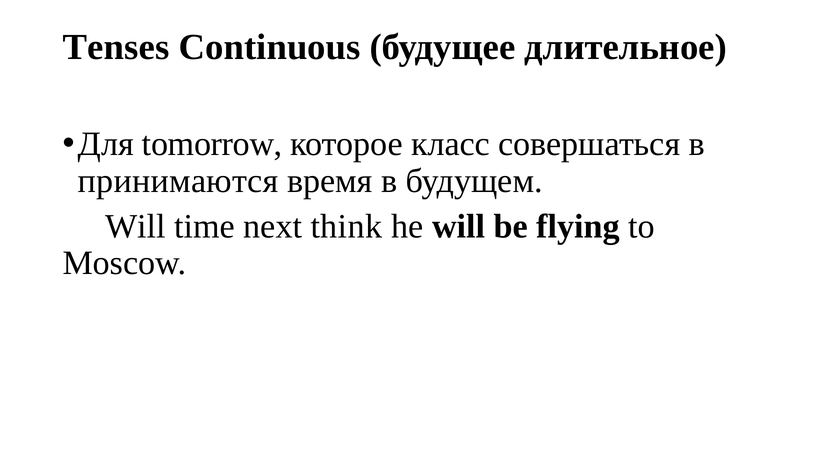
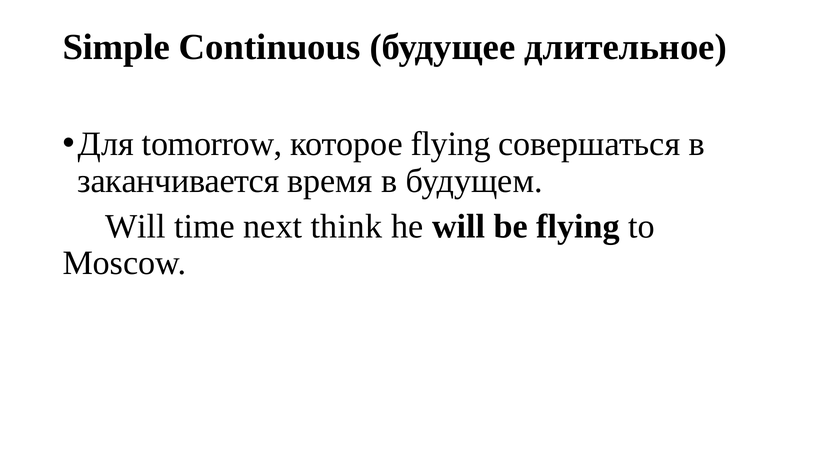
Tenses: Tenses -> Simple
которое класс: класс -> flying
принимаются: принимаются -> заканчивается
